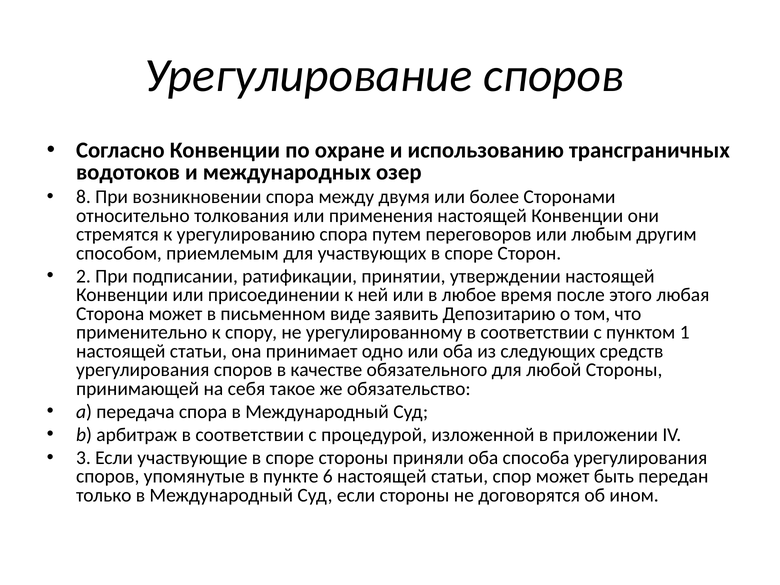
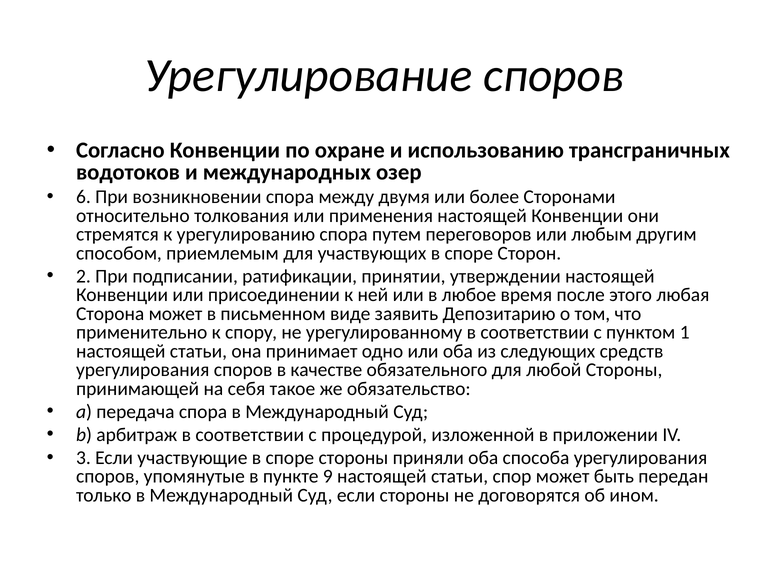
8: 8 -> 6
6: 6 -> 9
